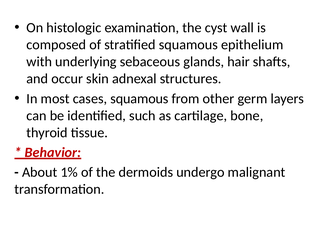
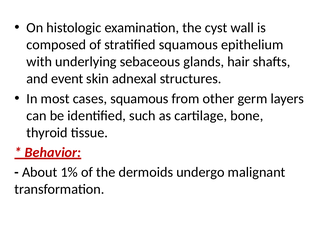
occur: occur -> event
